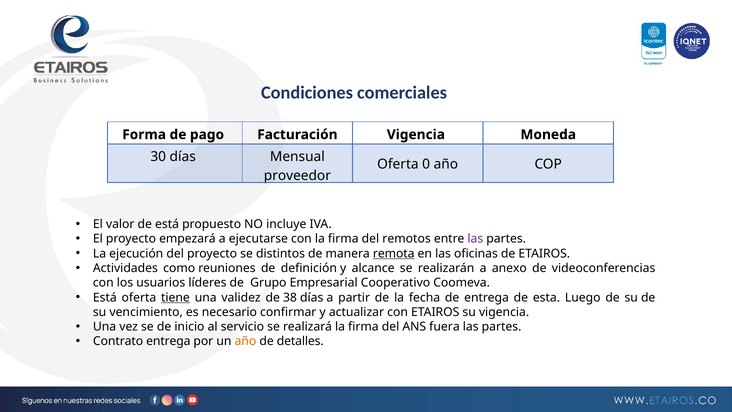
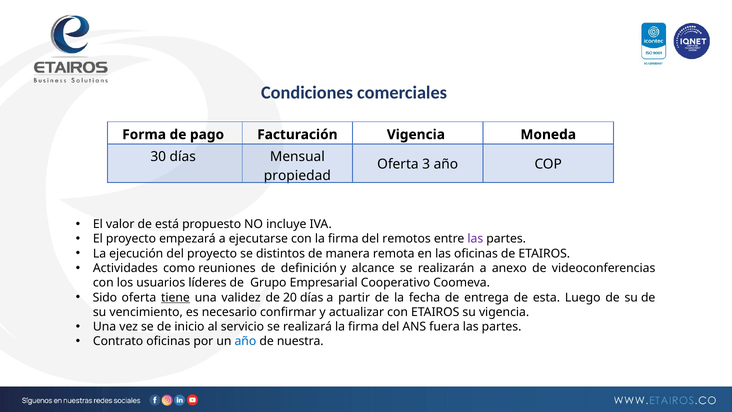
0: 0 -> 3
proveedor: proveedor -> propiedad
remota underline: present -> none
Está at (105, 297): Está -> Sido
38: 38 -> 20
Contrato entrega: entrega -> oficinas
año at (245, 341) colour: orange -> blue
detalles: detalles -> nuestra
